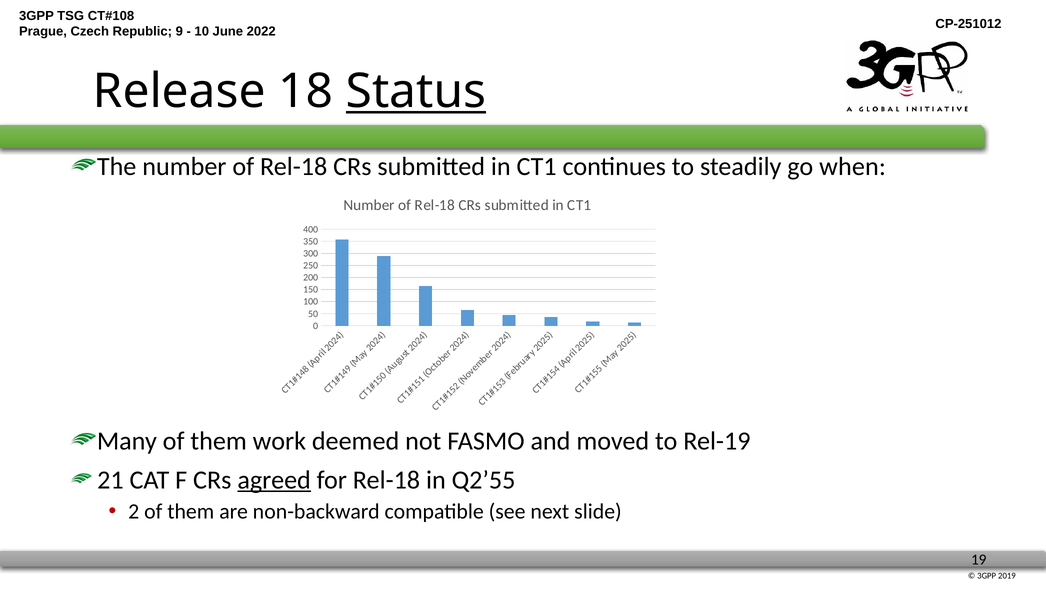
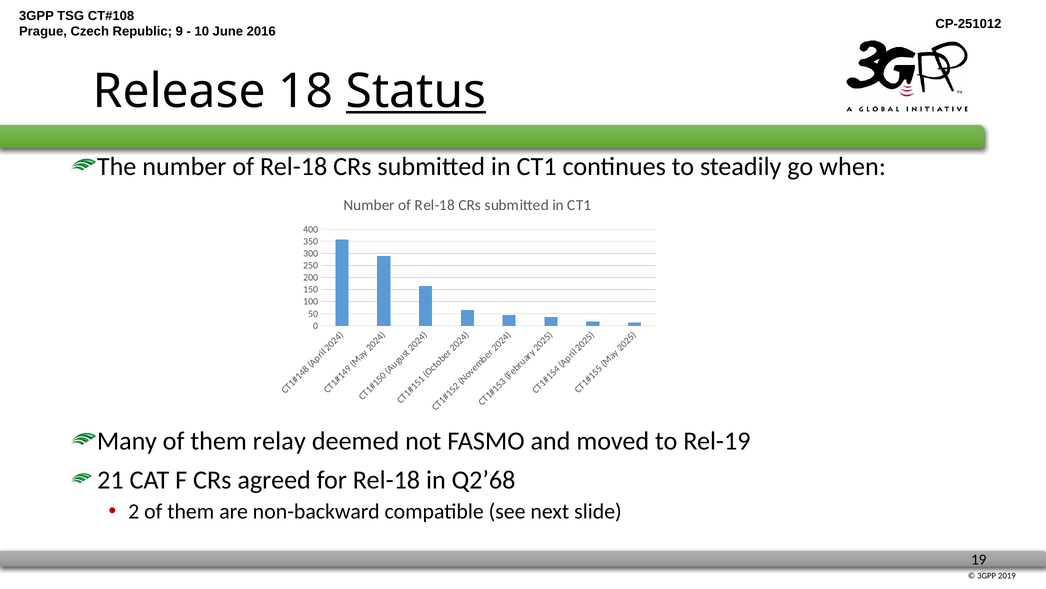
2022: 2022 -> 2016
work: work -> relay
agreed underline: present -> none
Q2’55: Q2’55 -> Q2’68
